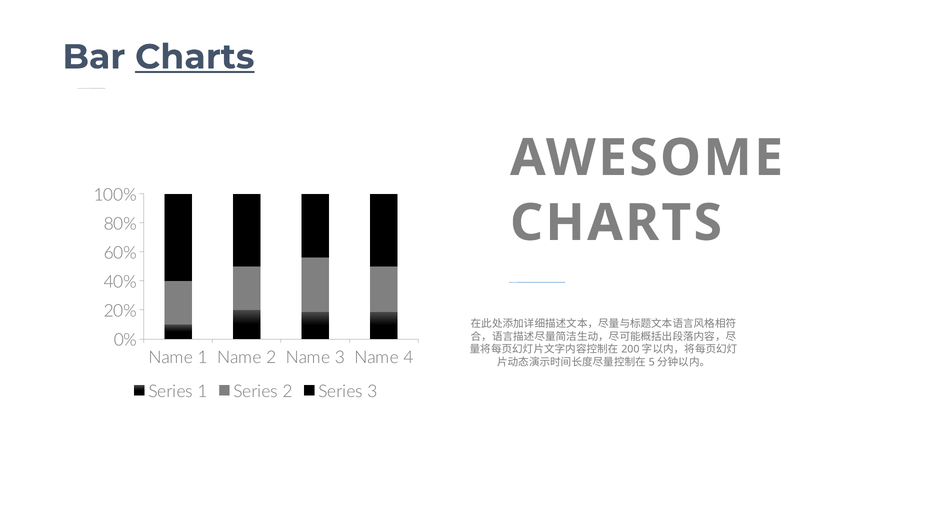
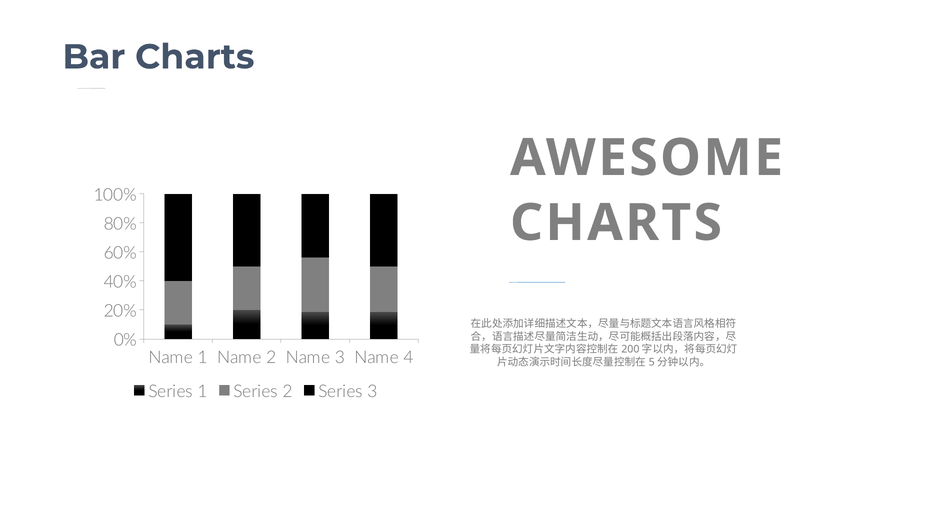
Charts at (195, 57) underline: present -> none
